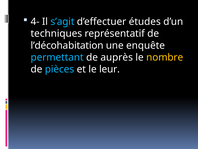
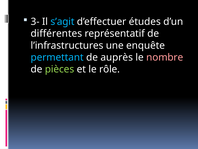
4-: 4- -> 3-
techniques: techniques -> différentes
l’décohabitation: l’décohabitation -> l’infrastructures
nombre colour: yellow -> pink
pièces colour: light blue -> light green
leur: leur -> rôle
